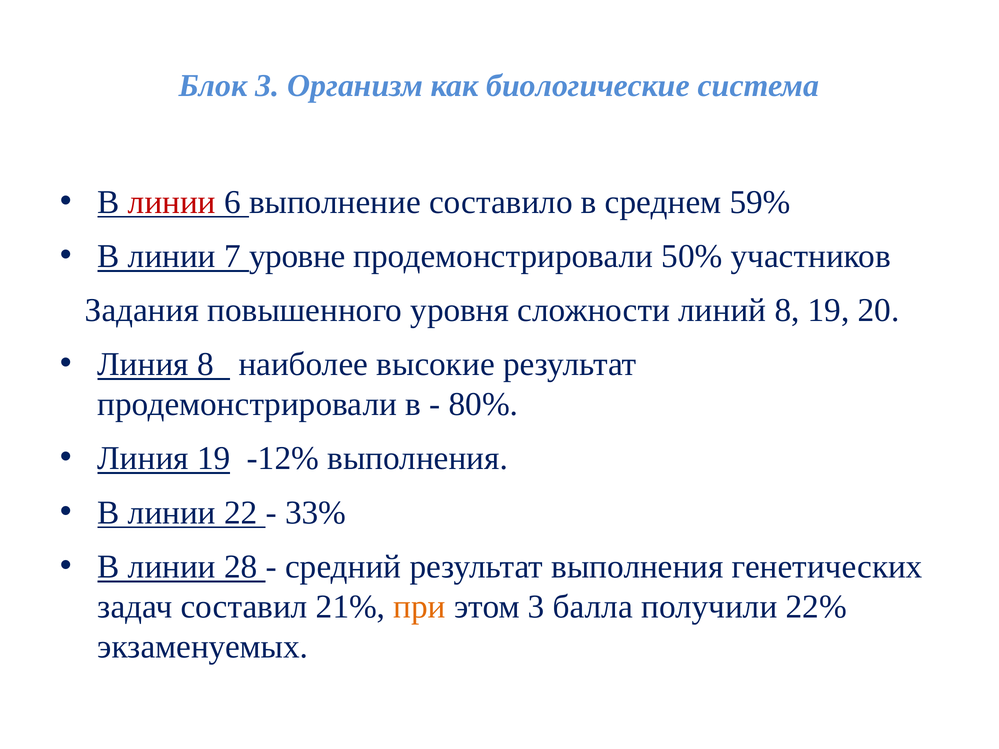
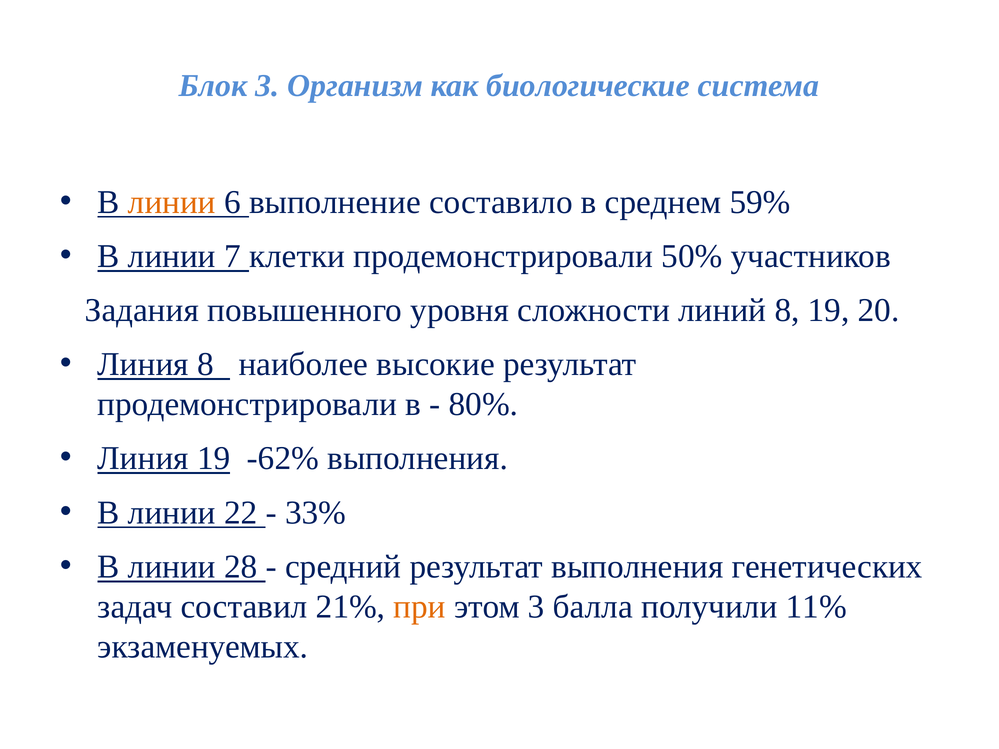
линии at (172, 202) colour: red -> orange
уровне: уровне -> клетки
-12%: -12% -> -62%
22%: 22% -> 11%
